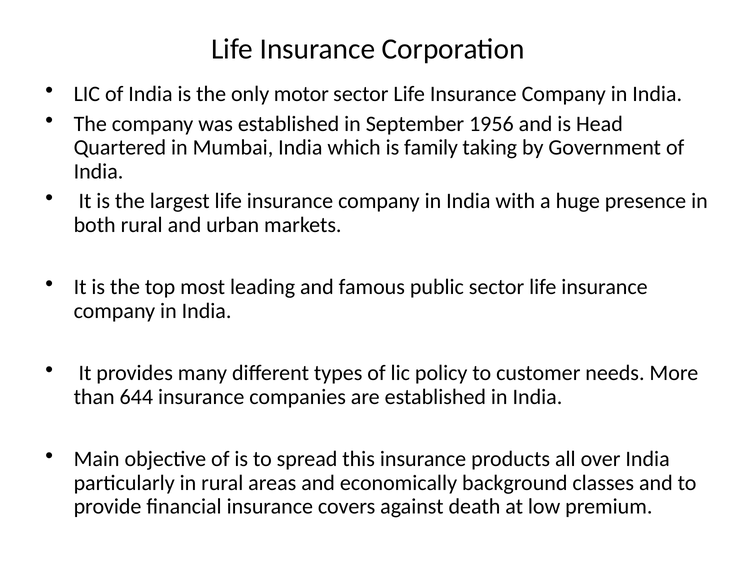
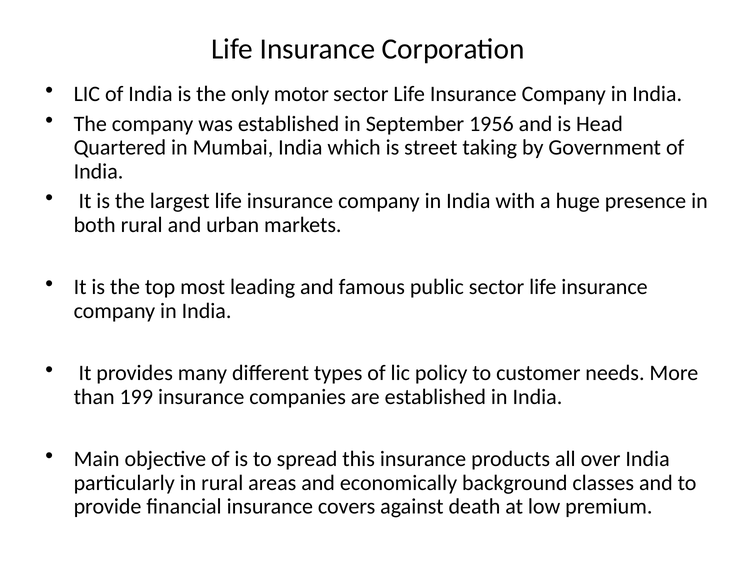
family: family -> street
644: 644 -> 199
